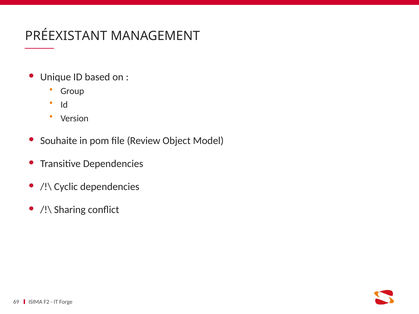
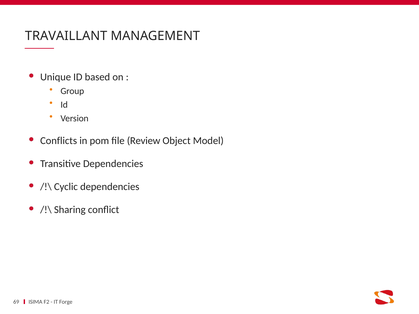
PRÉEXISTANT: PRÉEXISTANT -> TRAVAILLANT
Souhaite: Souhaite -> Conflicts
